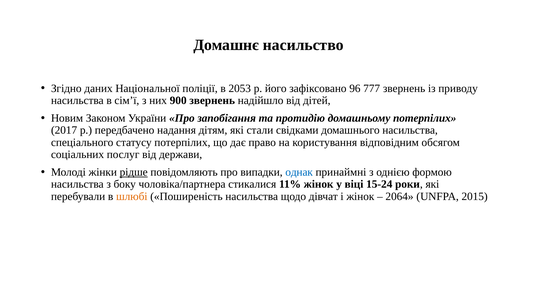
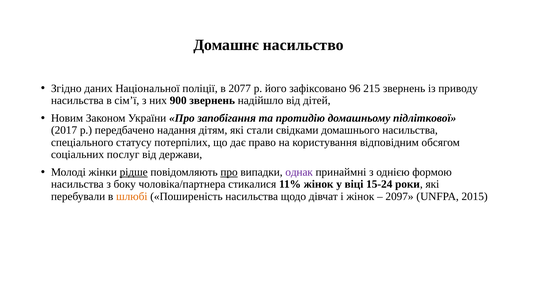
2053: 2053 -> 2077
777: 777 -> 215
домашньому потерпілих: потерпілих -> підліткової
про at (229, 172) underline: none -> present
однак colour: blue -> purple
2064: 2064 -> 2097
